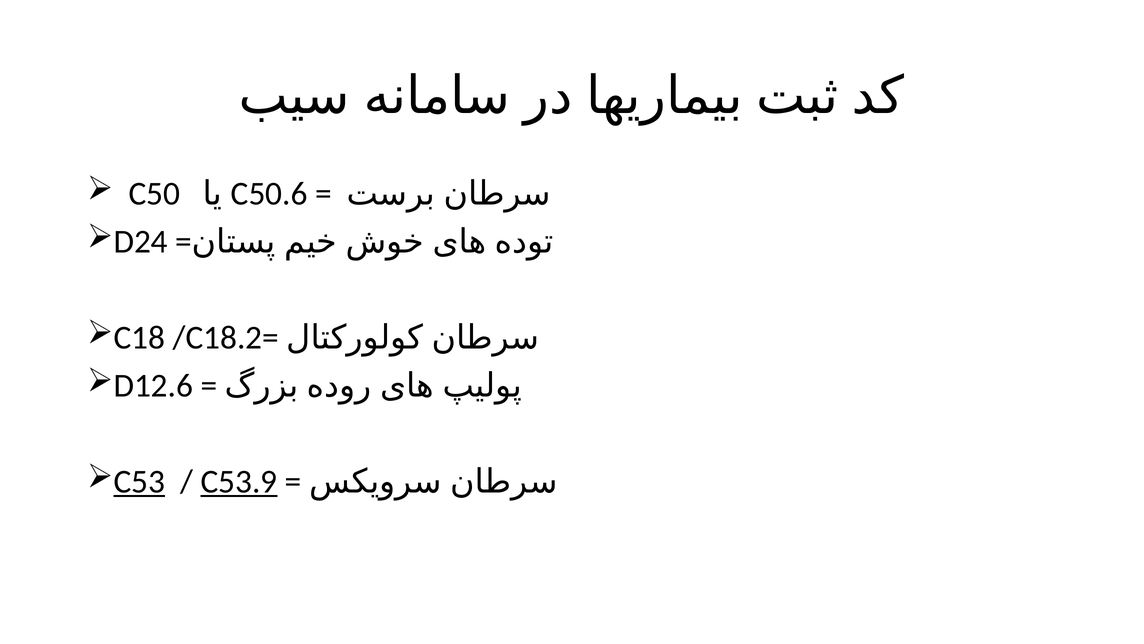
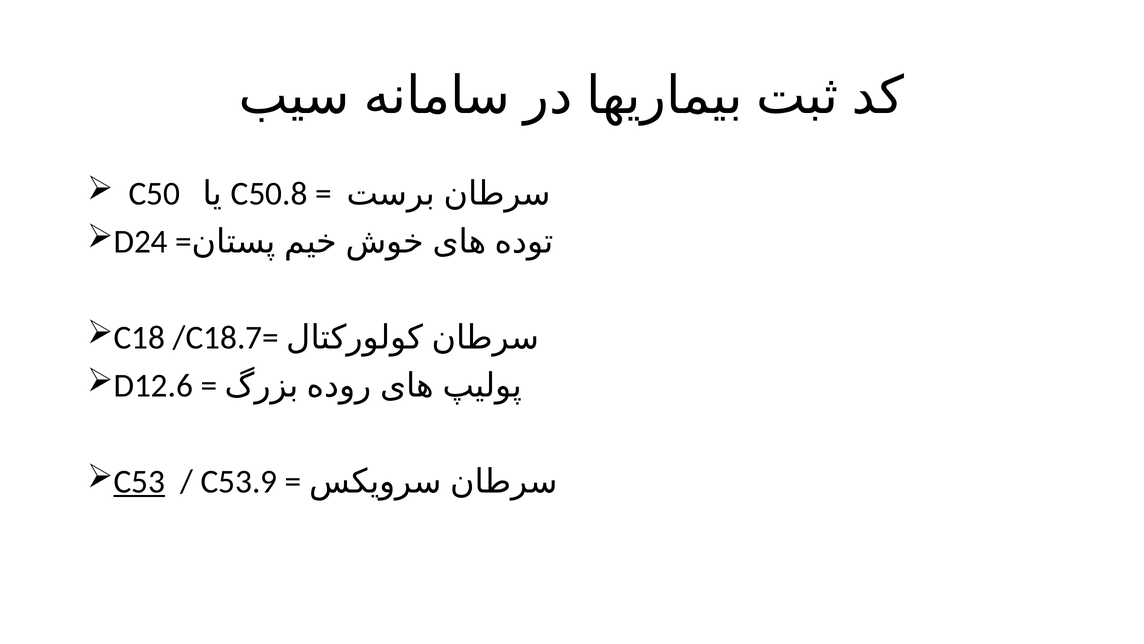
C50.6: C50.6 -> C50.8
/C18.2=: /C18.2= -> /C18.7=
C53.9 underline: present -> none
